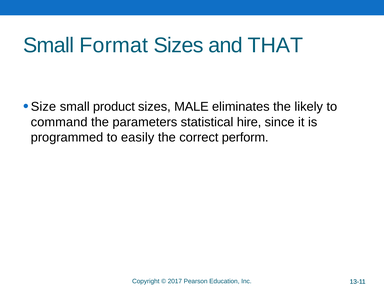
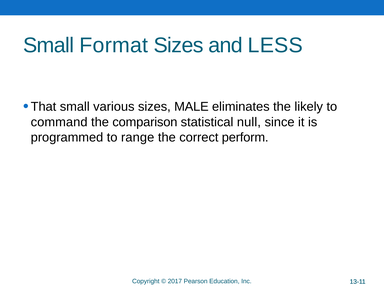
THAT: THAT -> LESS
Size: Size -> That
product: product -> various
parameters: parameters -> comparison
hire: hire -> null
easily: easily -> range
